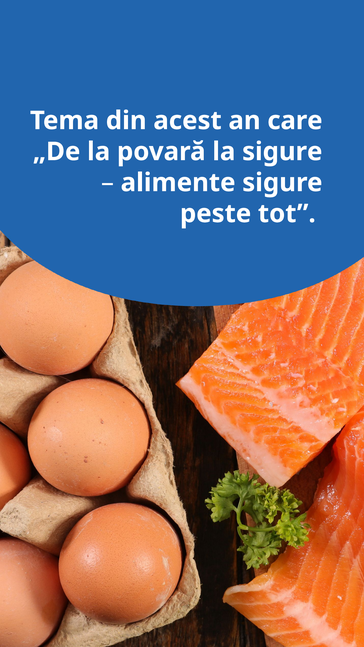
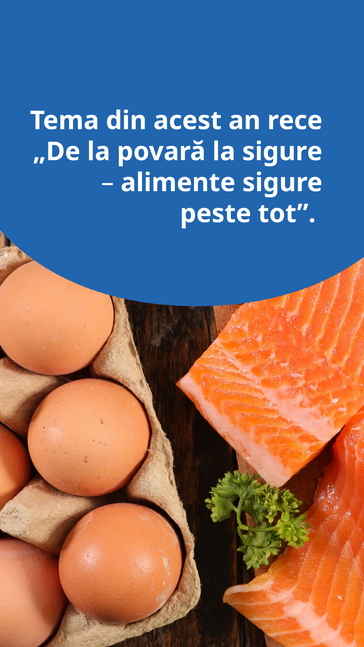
care: care -> rece
